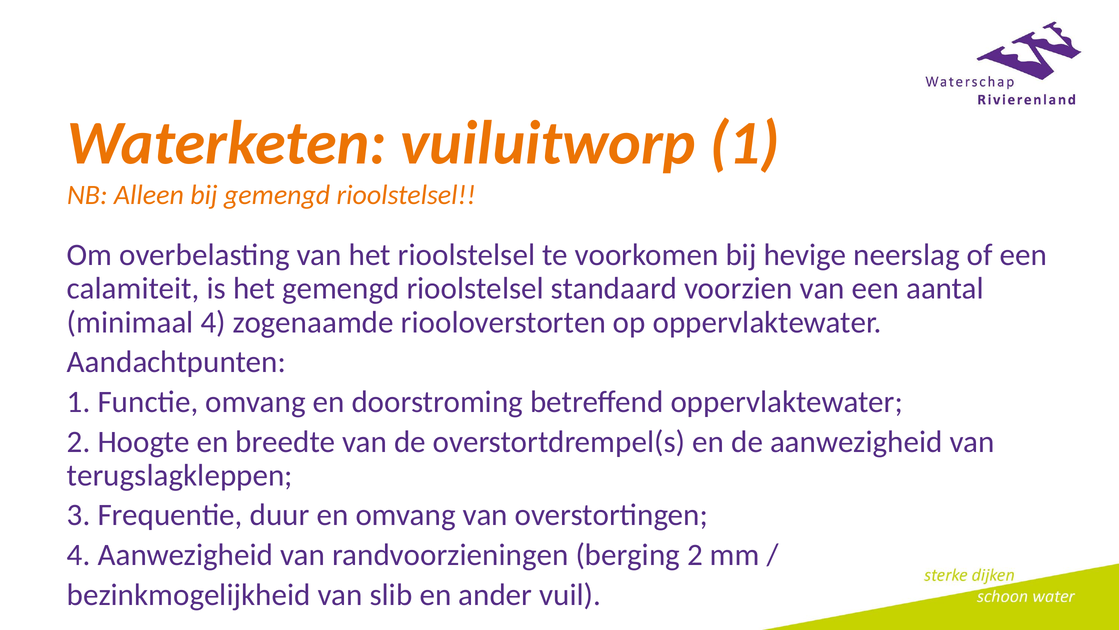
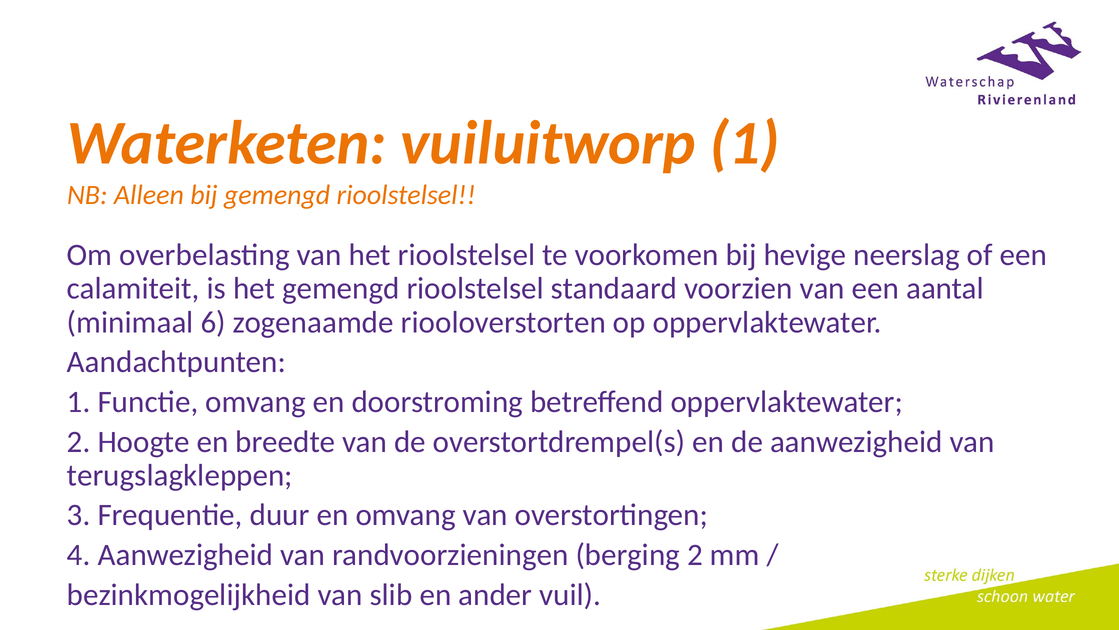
minimaal 4: 4 -> 6
